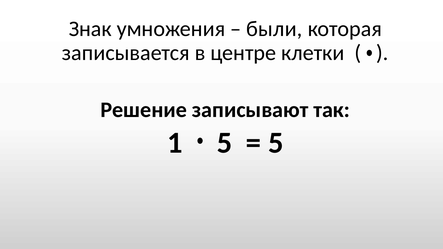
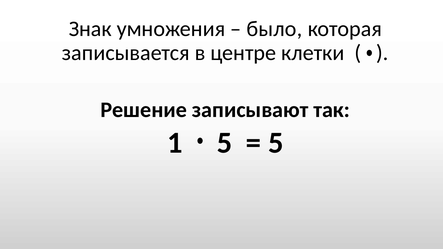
были: были -> было
